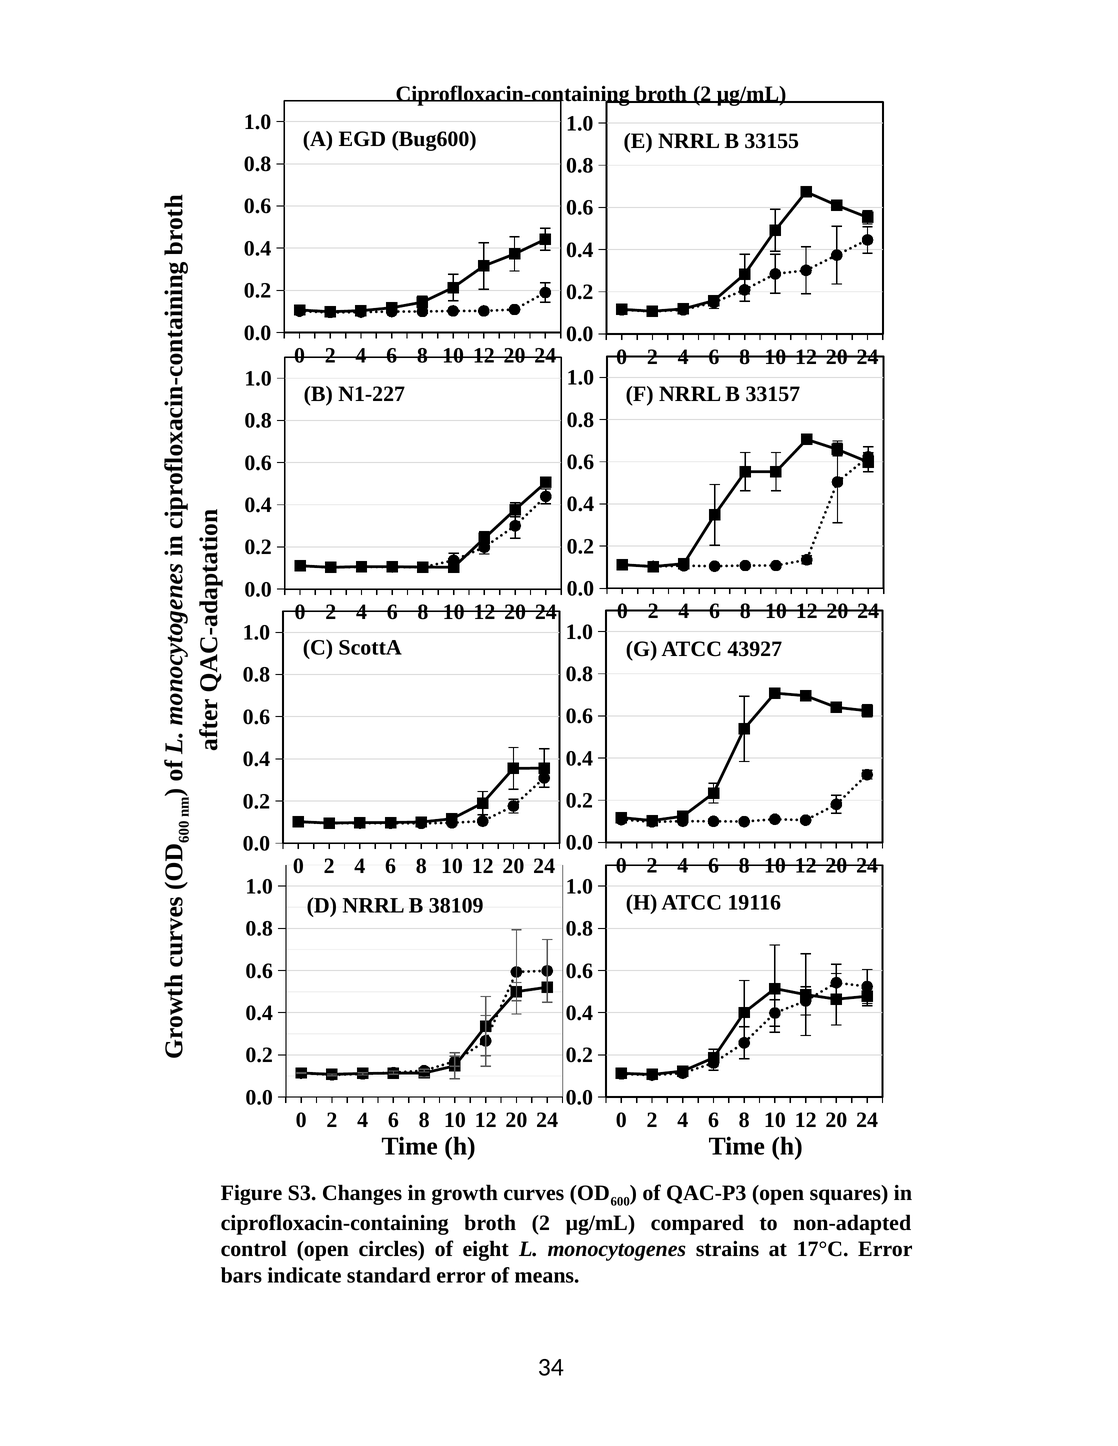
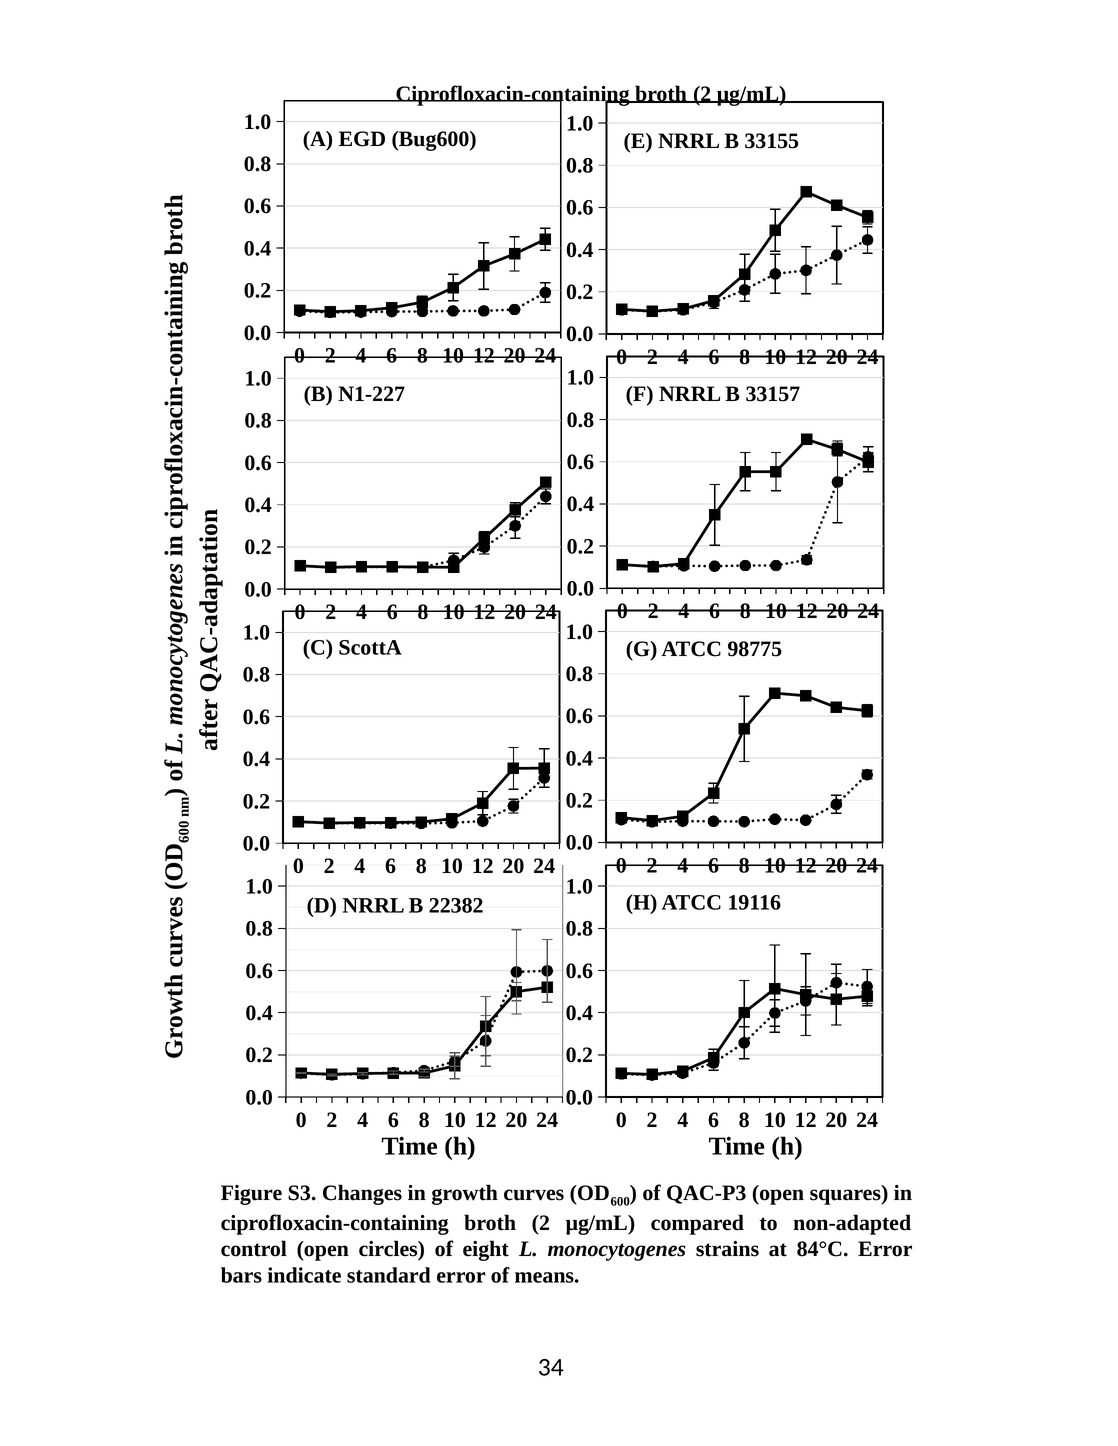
43927: 43927 -> 98775
38109: 38109 -> 22382
17°C: 17°C -> 84°C
